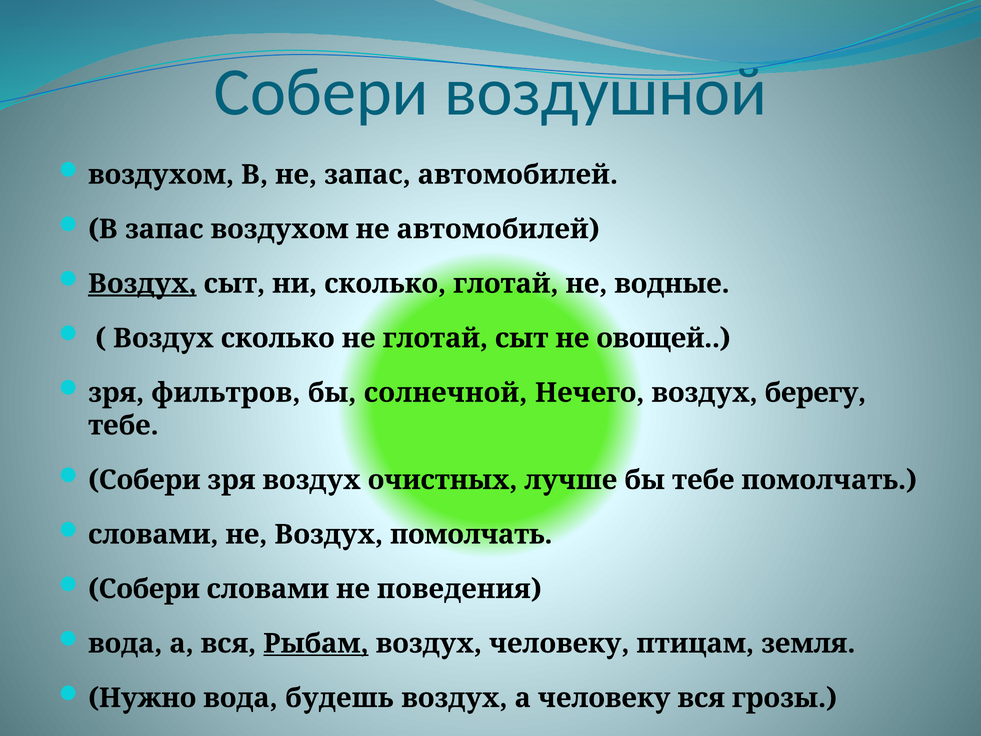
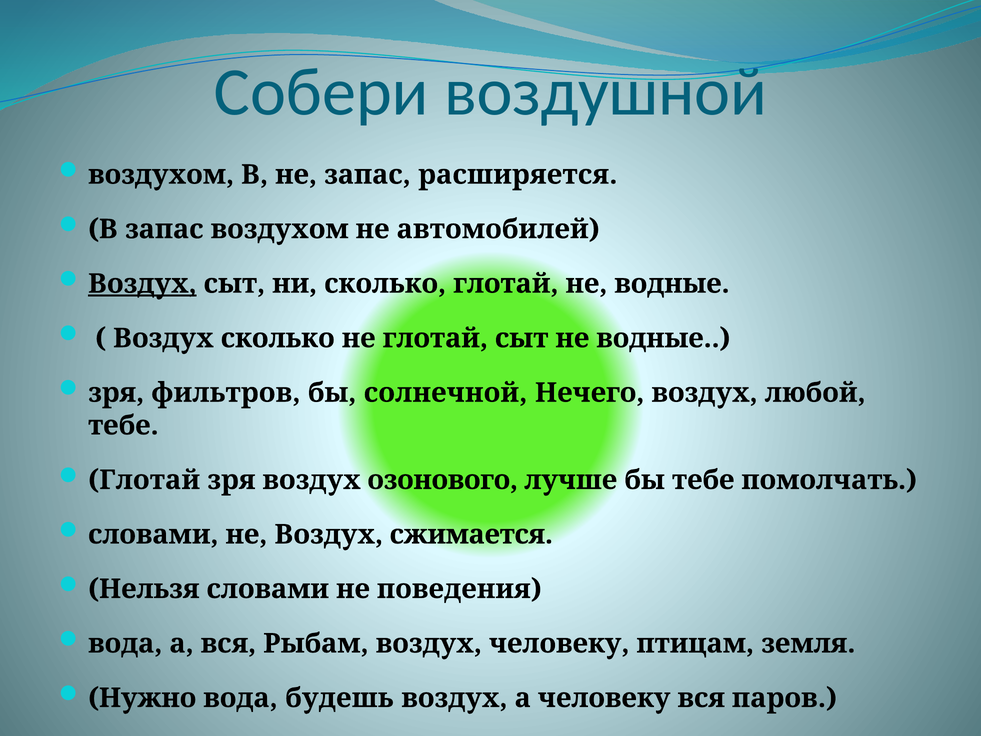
запас автомобилей: автомобилей -> расширяется
сыт не овощей: овощей -> водные
берегу: берегу -> любой
Собери at (144, 480): Собери -> Глотай
очистных: очистных -> озонового
Воздух помолчать: помолчать -> сжимается
Собери at (144, 589): Собери -> Нельзя
Рыбам underline: present -> none
грозы: грозы -> паров
